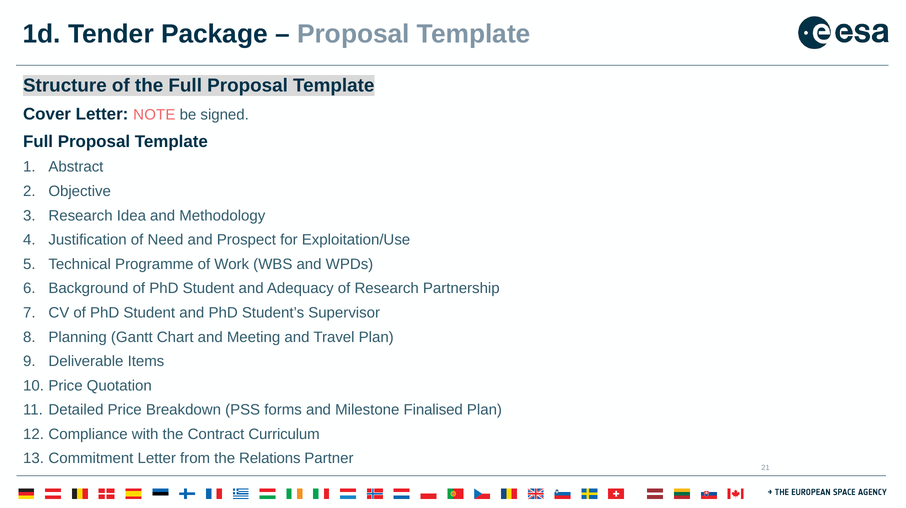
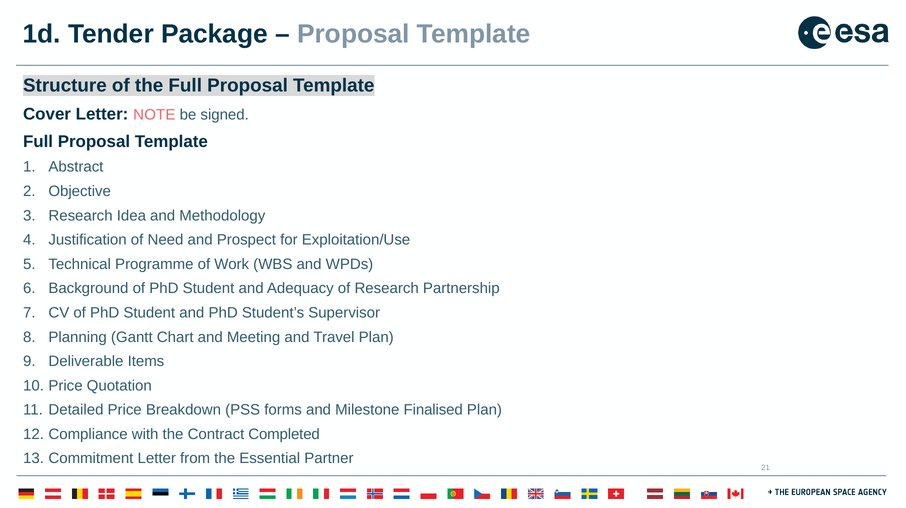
Curriculum: Curriculum -> Completed
Relations: Relations -> Essential
